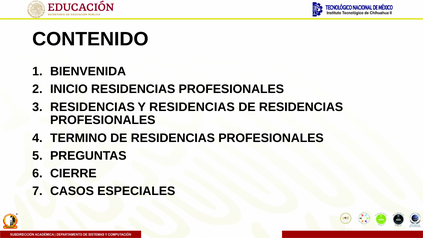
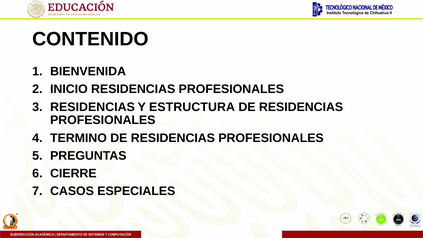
Y RESIDENCIAS: RESIDENCIAS -> ESTRUCTURA
